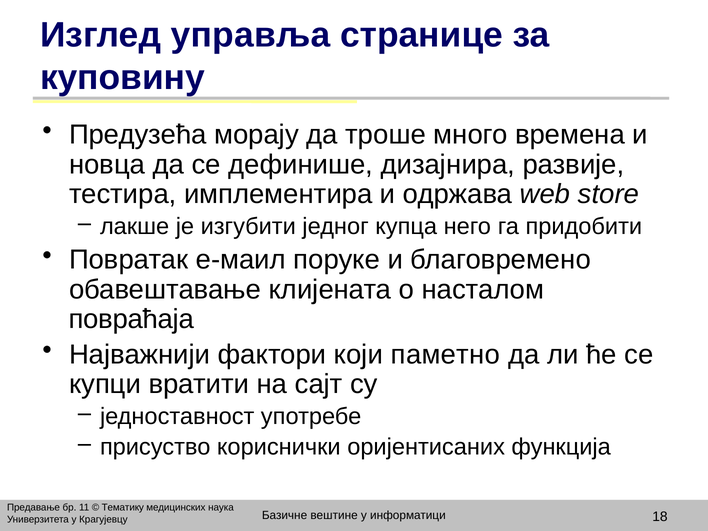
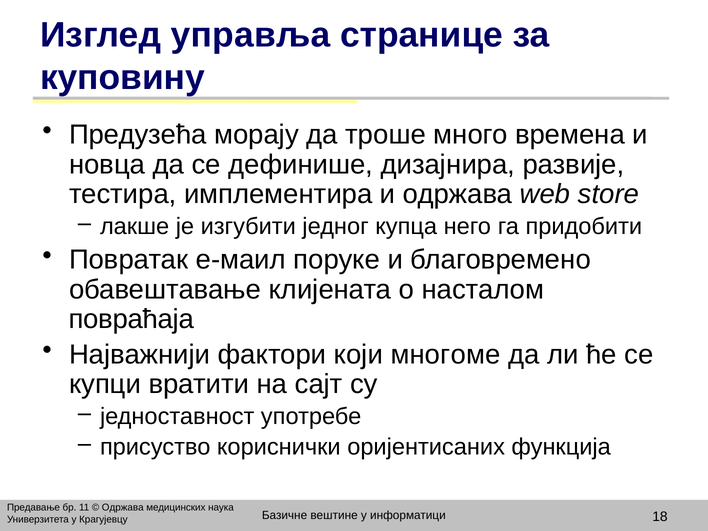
паметно: паметно -> многоме
Тематику at (123, 508): Тематику -> Одржава
